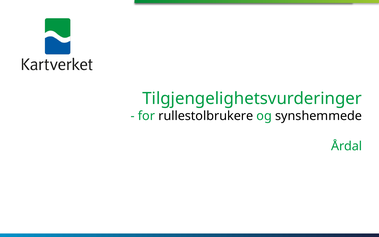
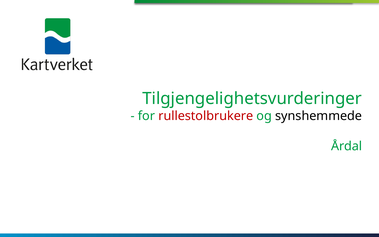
rullestolbrukere colour: black -> red
